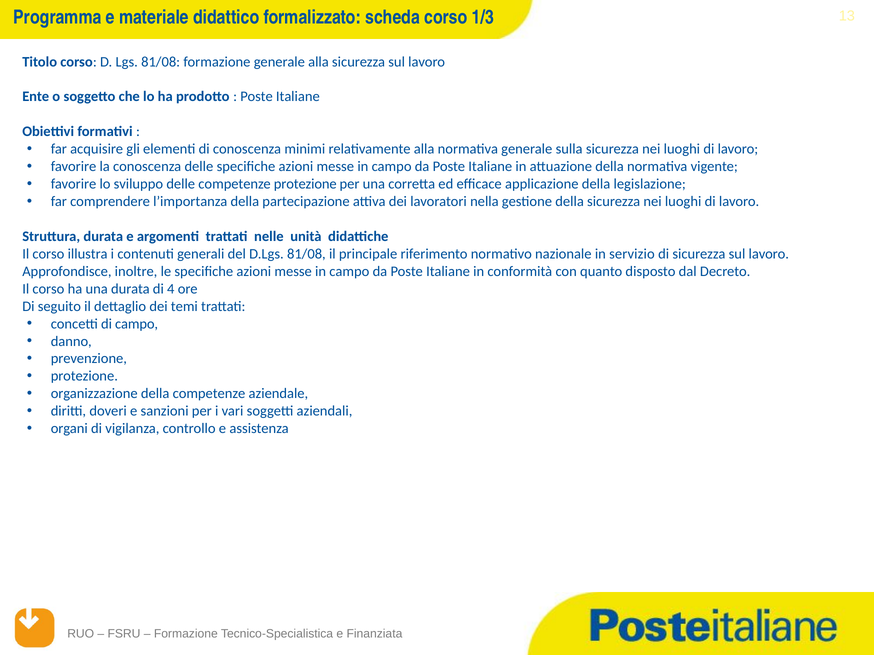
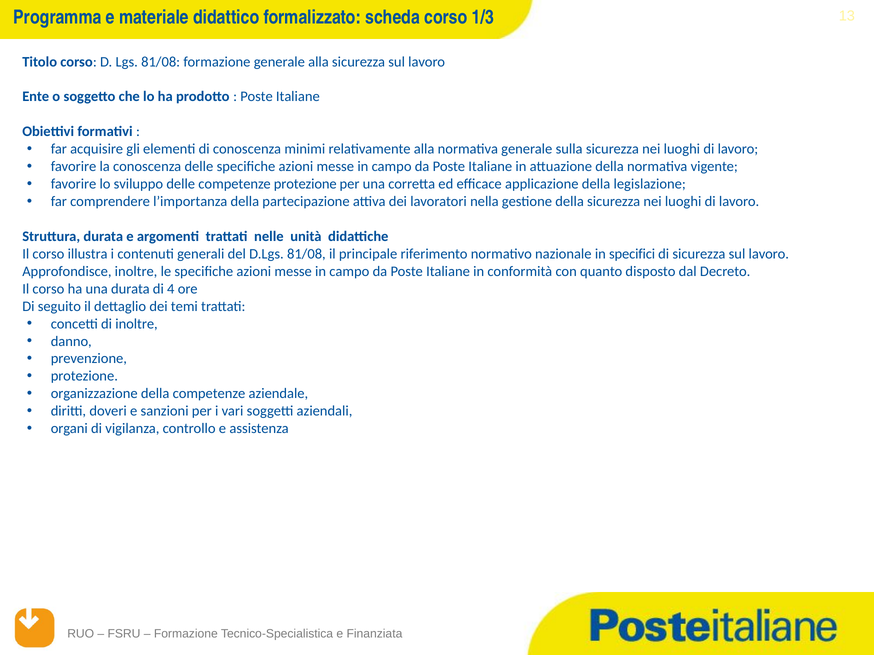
servizio: servizio -> specifici
di campo: campo -> inoltre
